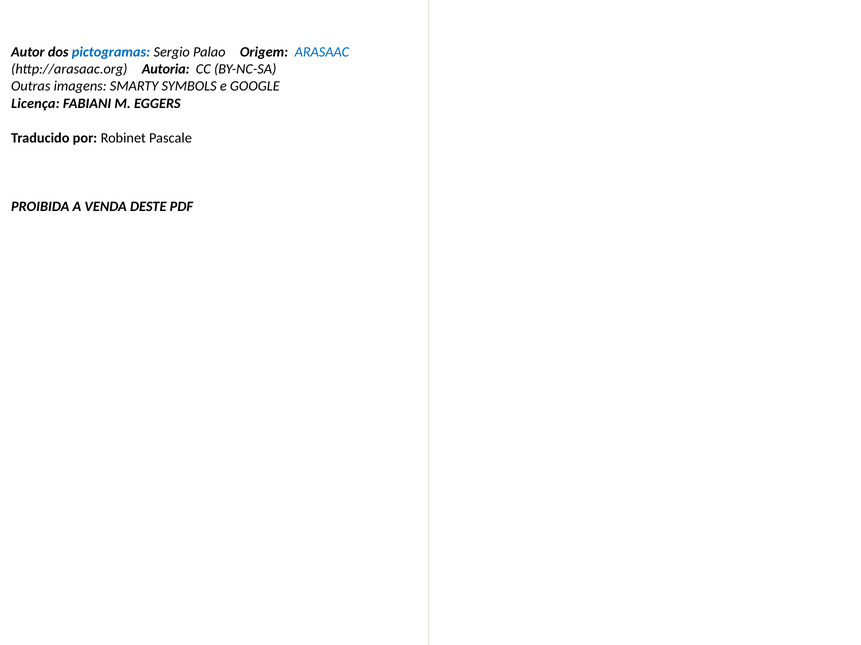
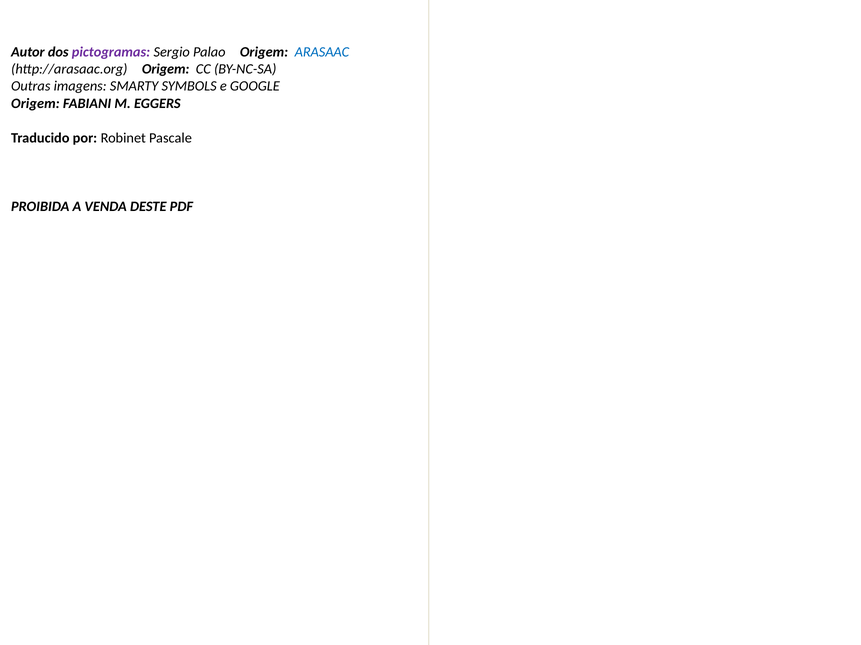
pictogramas colour: blue -> purple
http://arasaac.org Autoria: Autoria -> Origem
Licença at (35, 104): Licença -> Origem
